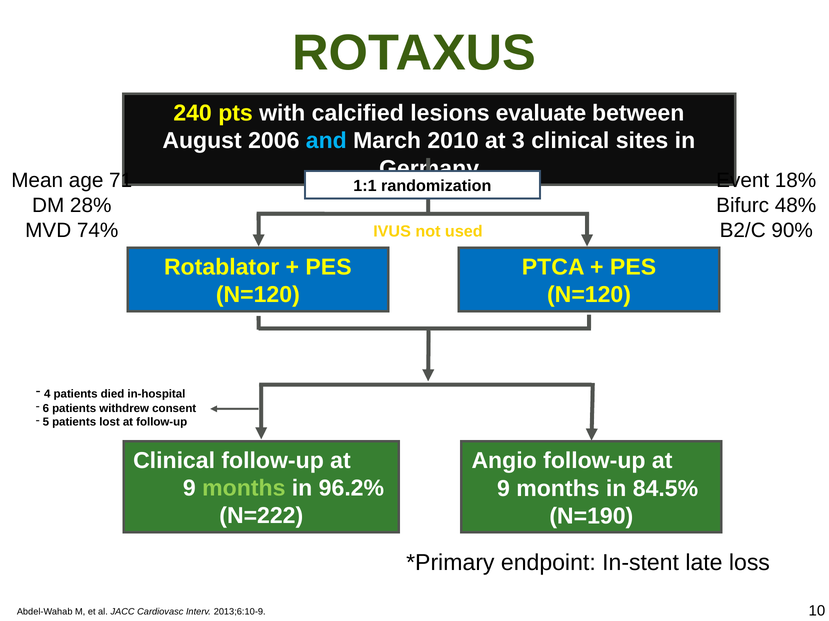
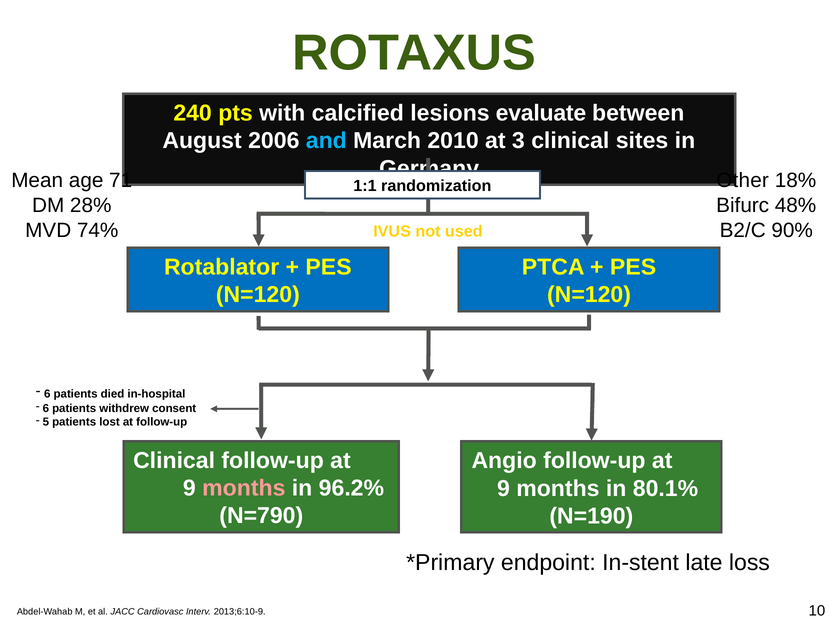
Event: Event -> Other
4 at (47, 395): 4 -> 6
months at (244, 489) colour: light green -> pink
84.5%: 84.5% -> 80.1%
N=222: N=222 -> N=790
